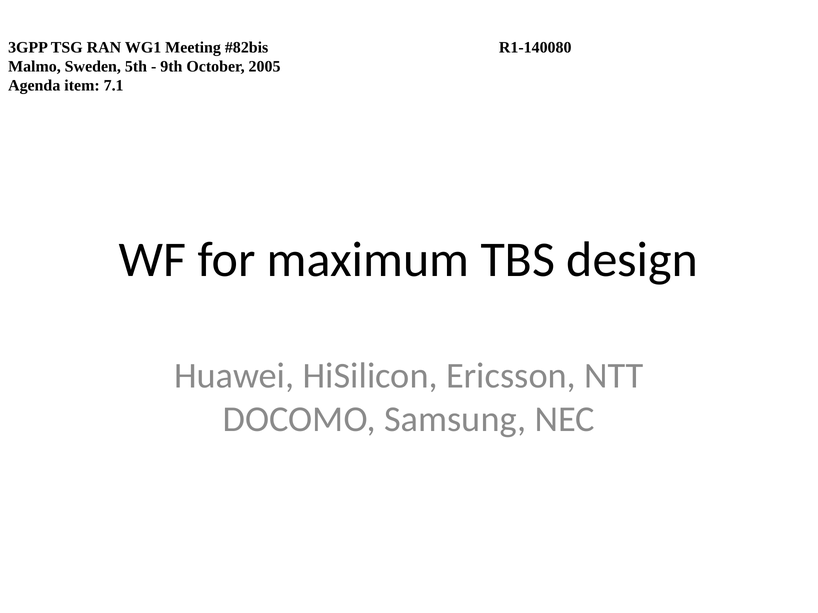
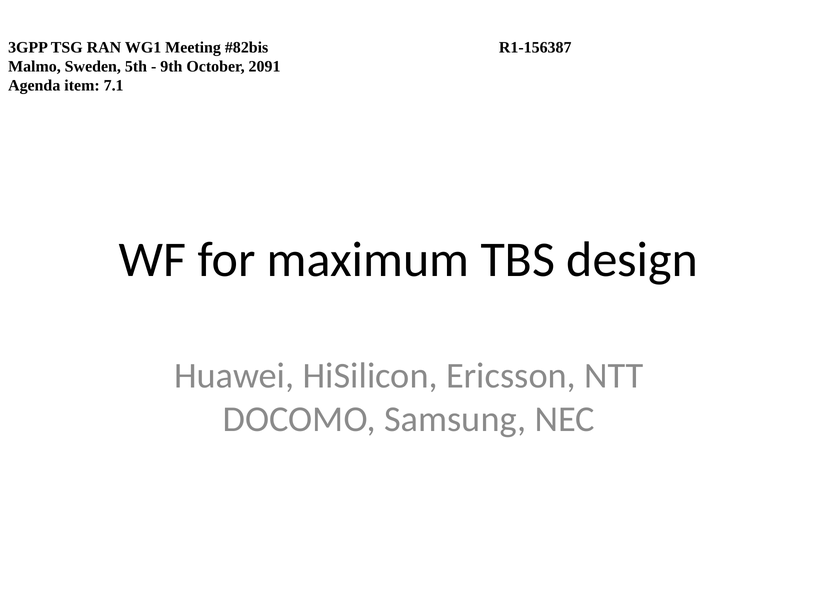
R1-140080: R1-140080 -> R1-156387
2005: 2005 -> 2091
